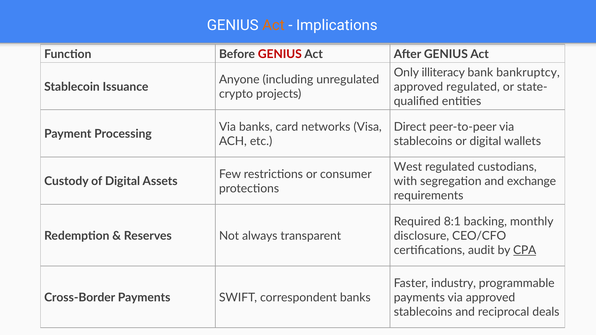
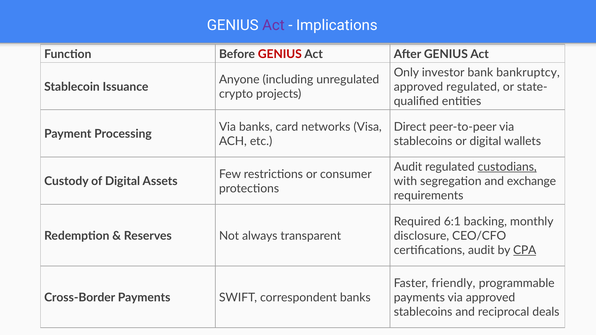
Act at (273, 25) colour: orange -> purple
illiteracy: illiteracy -> investor
West at (408, 167): West -> Audit
custodians underline: none -> present
8:1: 8:1 -> 6:1
industry: industry -> friendly
